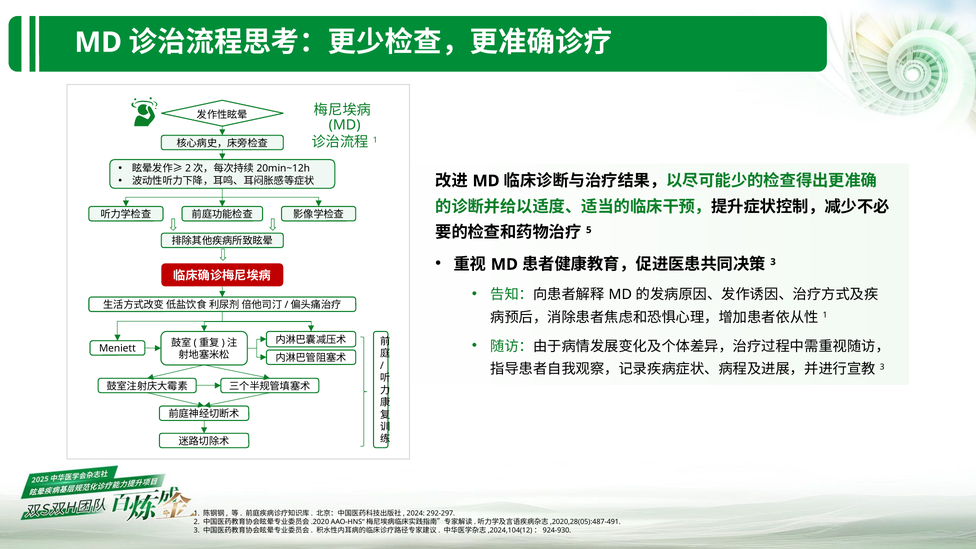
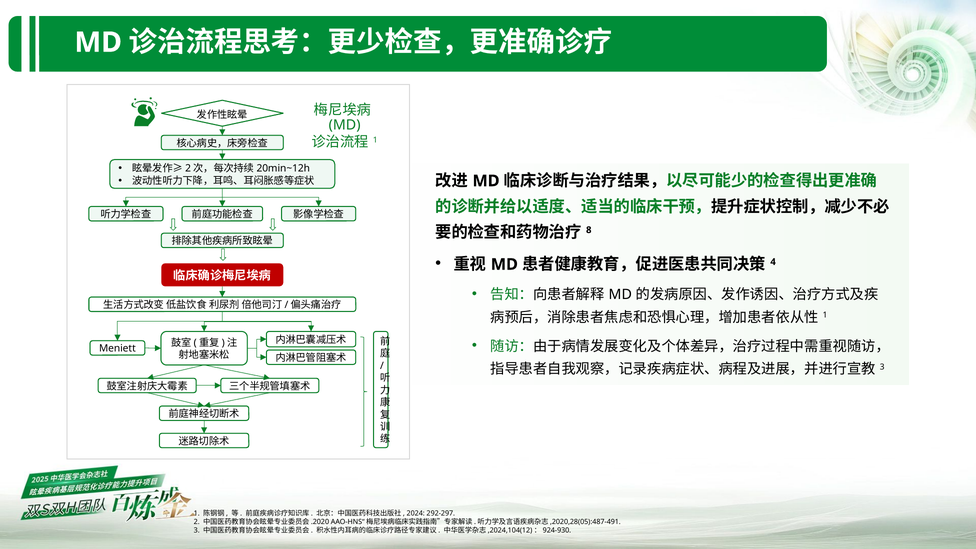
5: 5 -> 8
3 at (773, 262): 3 -> 4
